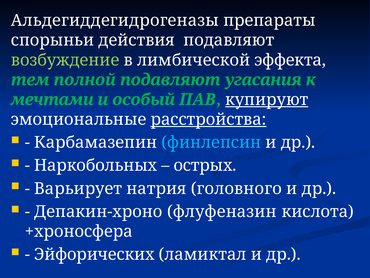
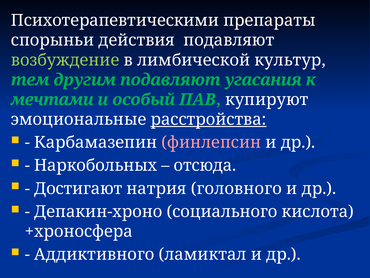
Альдегиддегидрогеназы: Альдегиддегидрогеназы -> Психотерапевтическими
эффекта: эффекта -> культур
полной: полной -> другим
купируют underline: present -> none
финлепсин colour: light blue -> pink
острых: острых -> отсюда
Варьирует: Варьирует -> Достигают
флуфеназин: флуфеназин -> социального
Эйфорических: Эйфорических -> Аддиктивного
